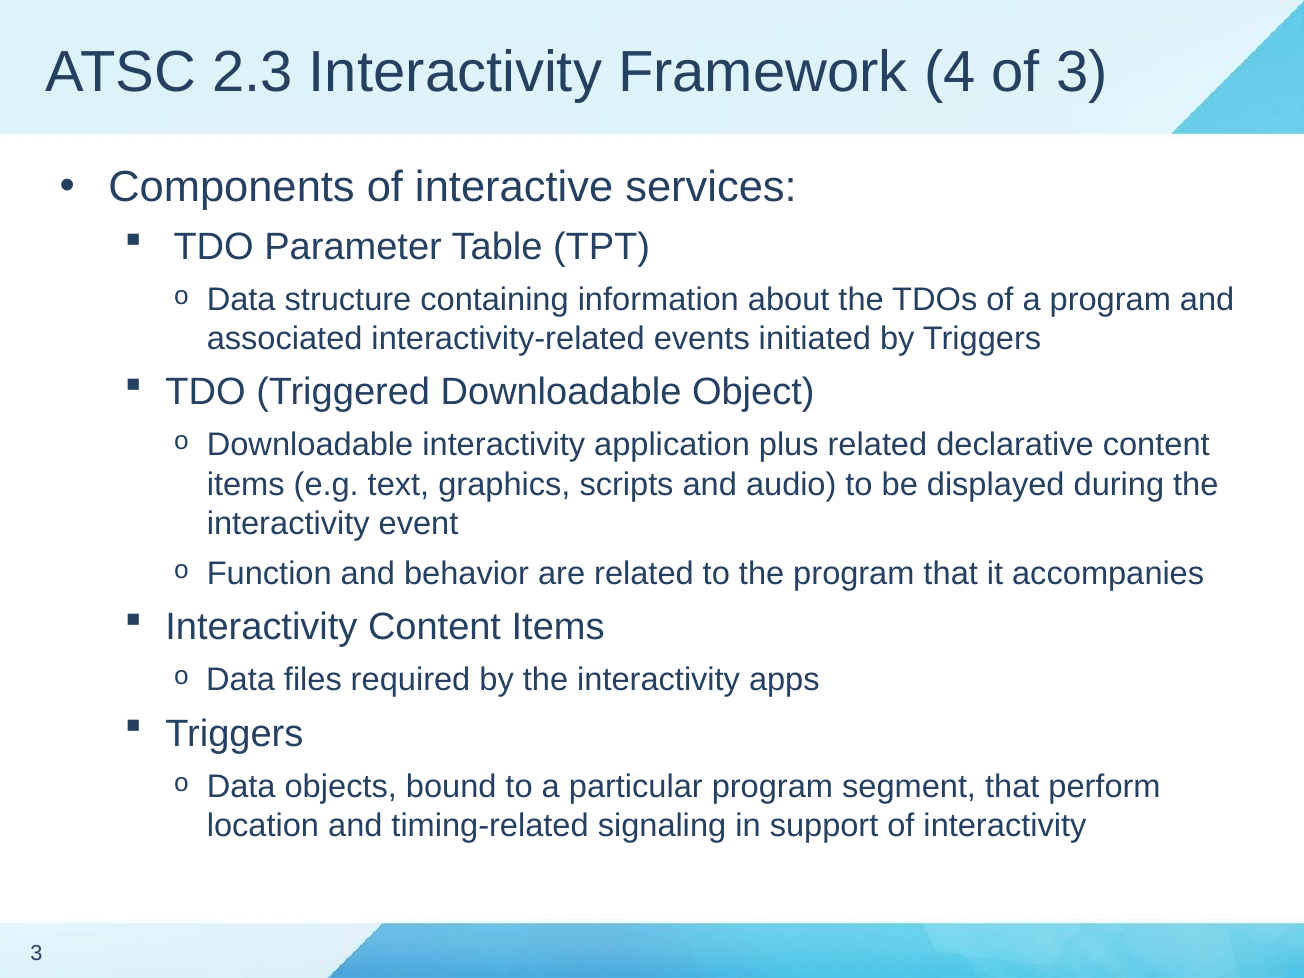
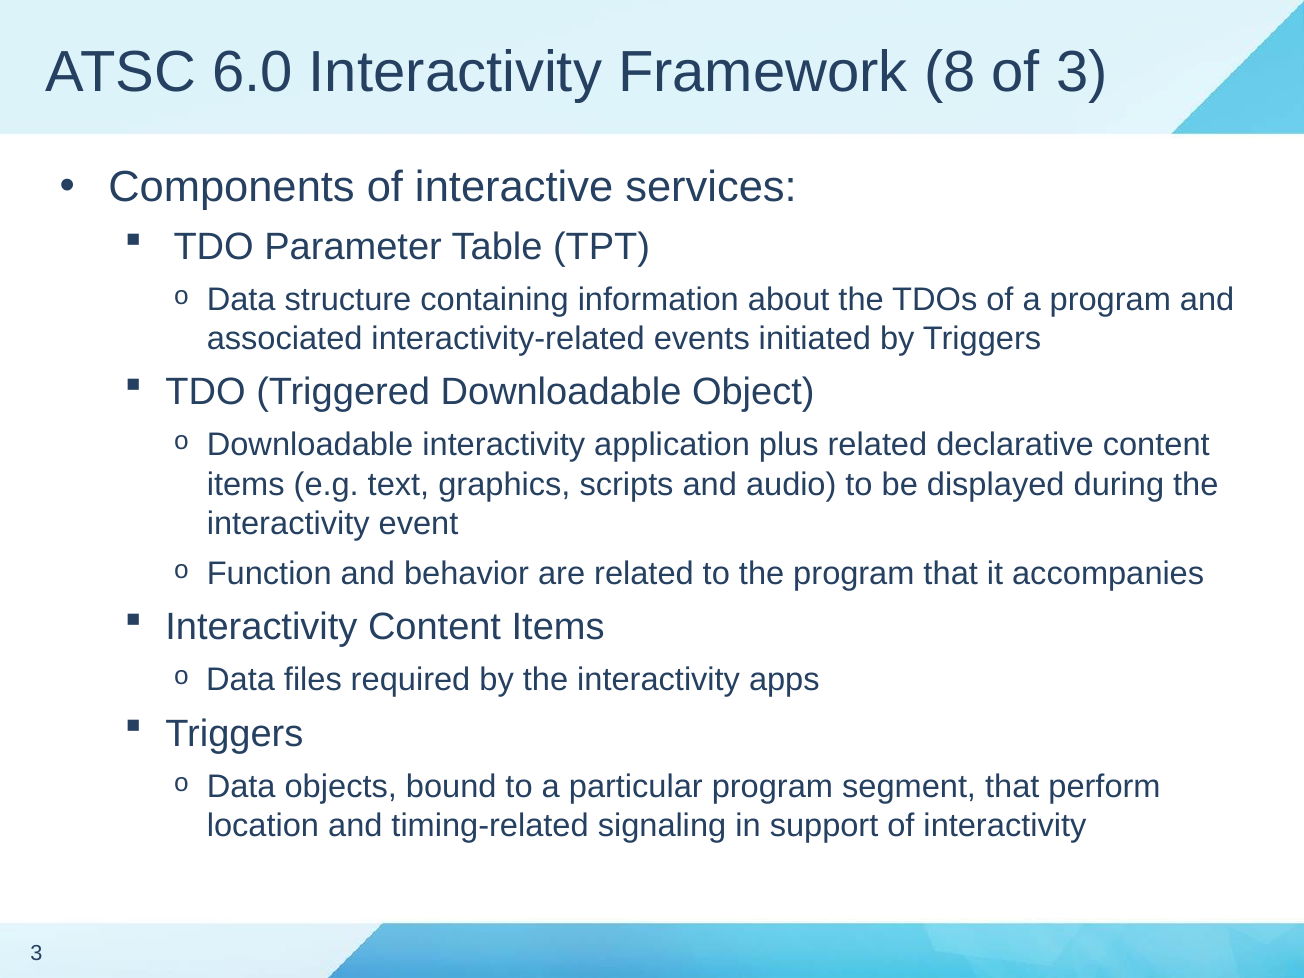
2.3: 2.3 -> 6.0
4: 4 -> 8
